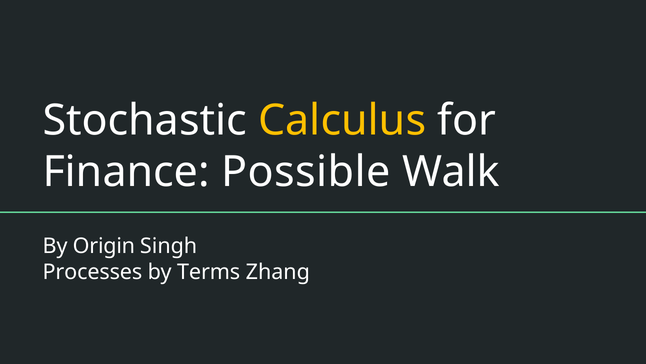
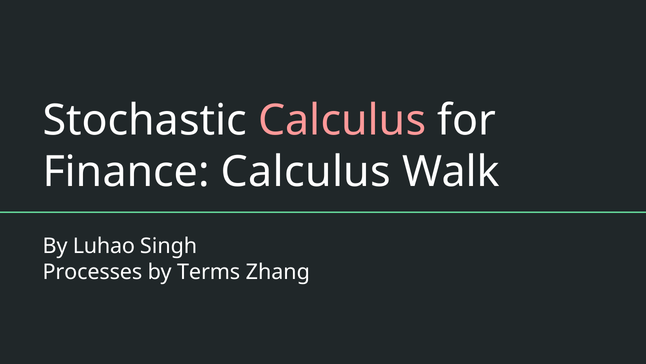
Calculus at (342, 120) colour: yellow -> pink
Finance Possible: Possible -> Calculus
Origin: Origin -> Luhao
